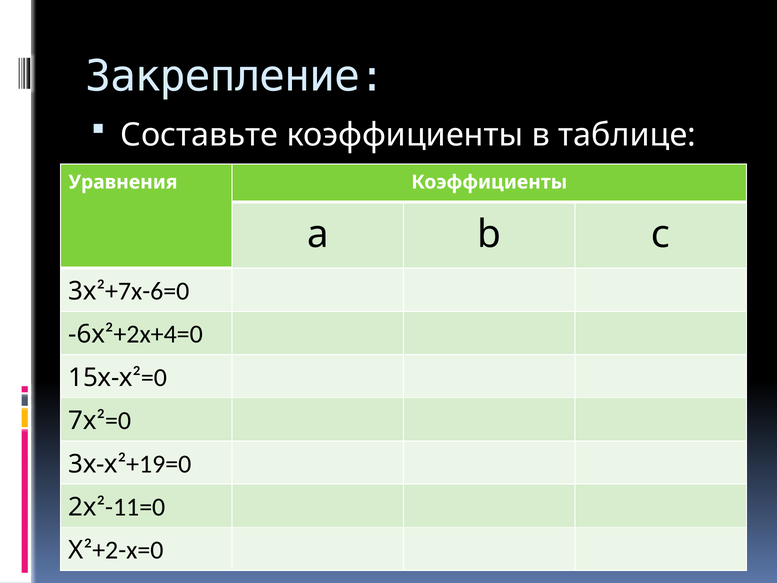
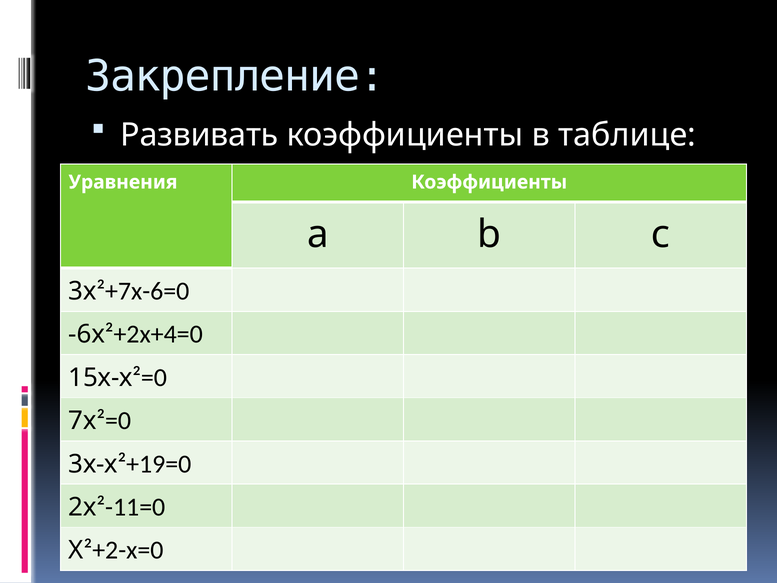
Составьте: Составьте -> Развивать
